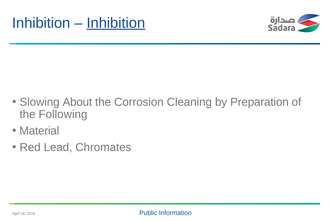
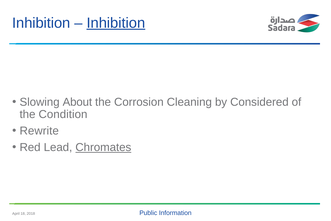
Preparation: Preparation -> Considered
Following: Following -> Condition
Material: Material -> Rewrite
Chromates underline: none -> present
